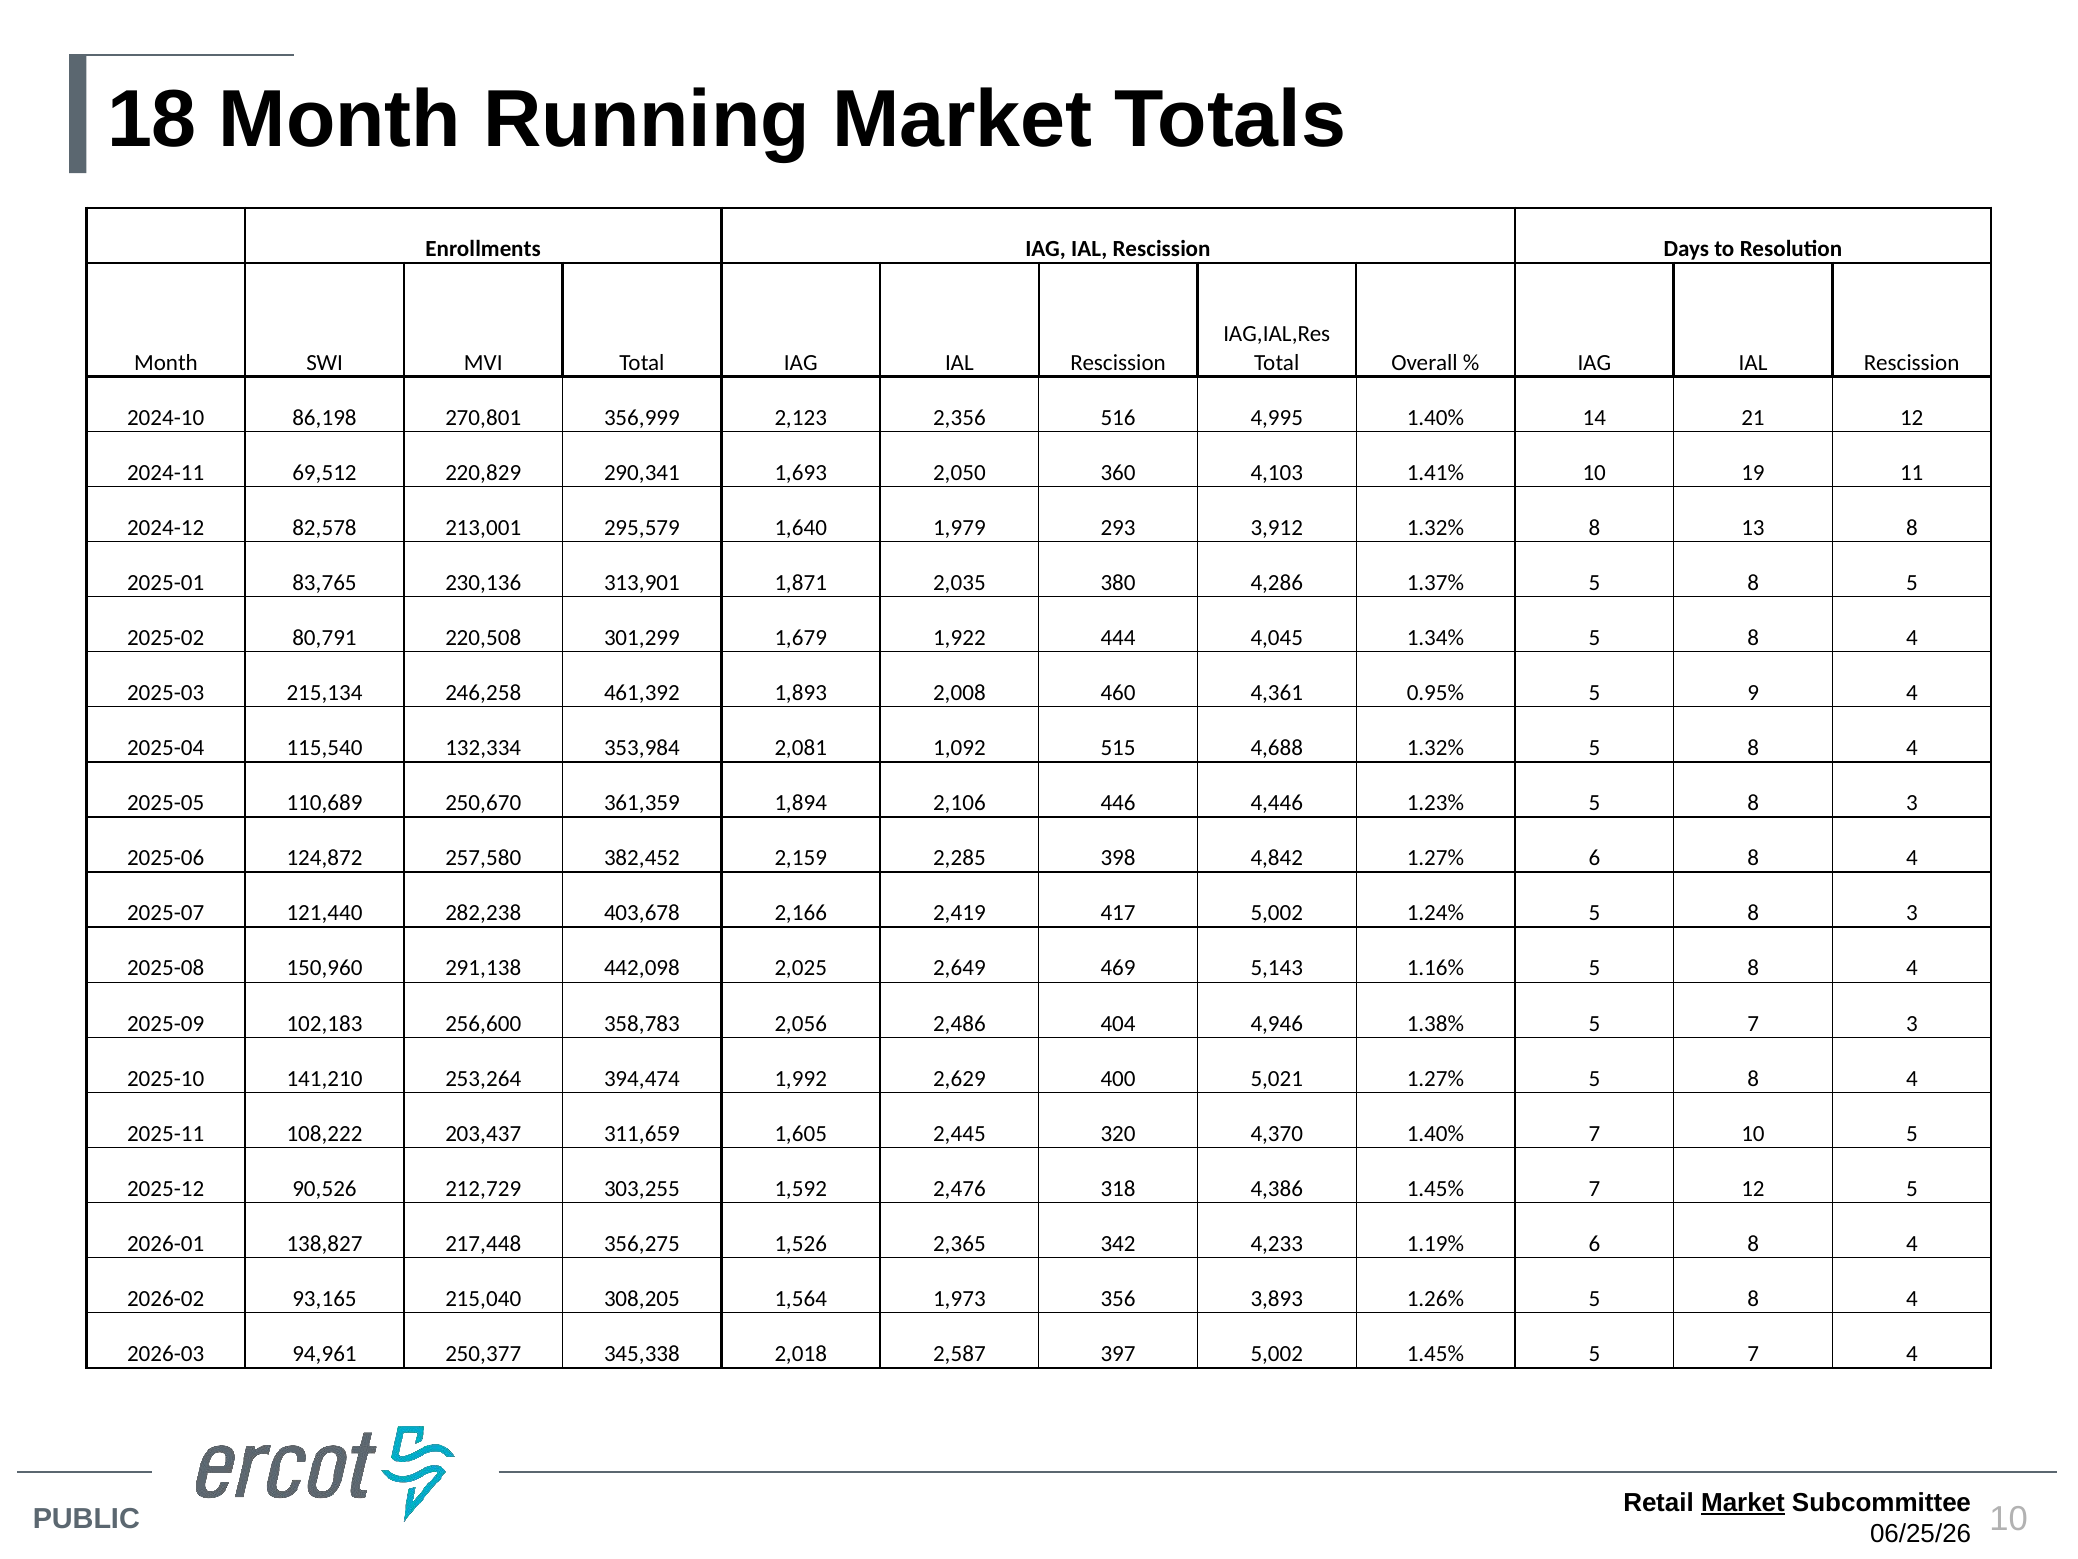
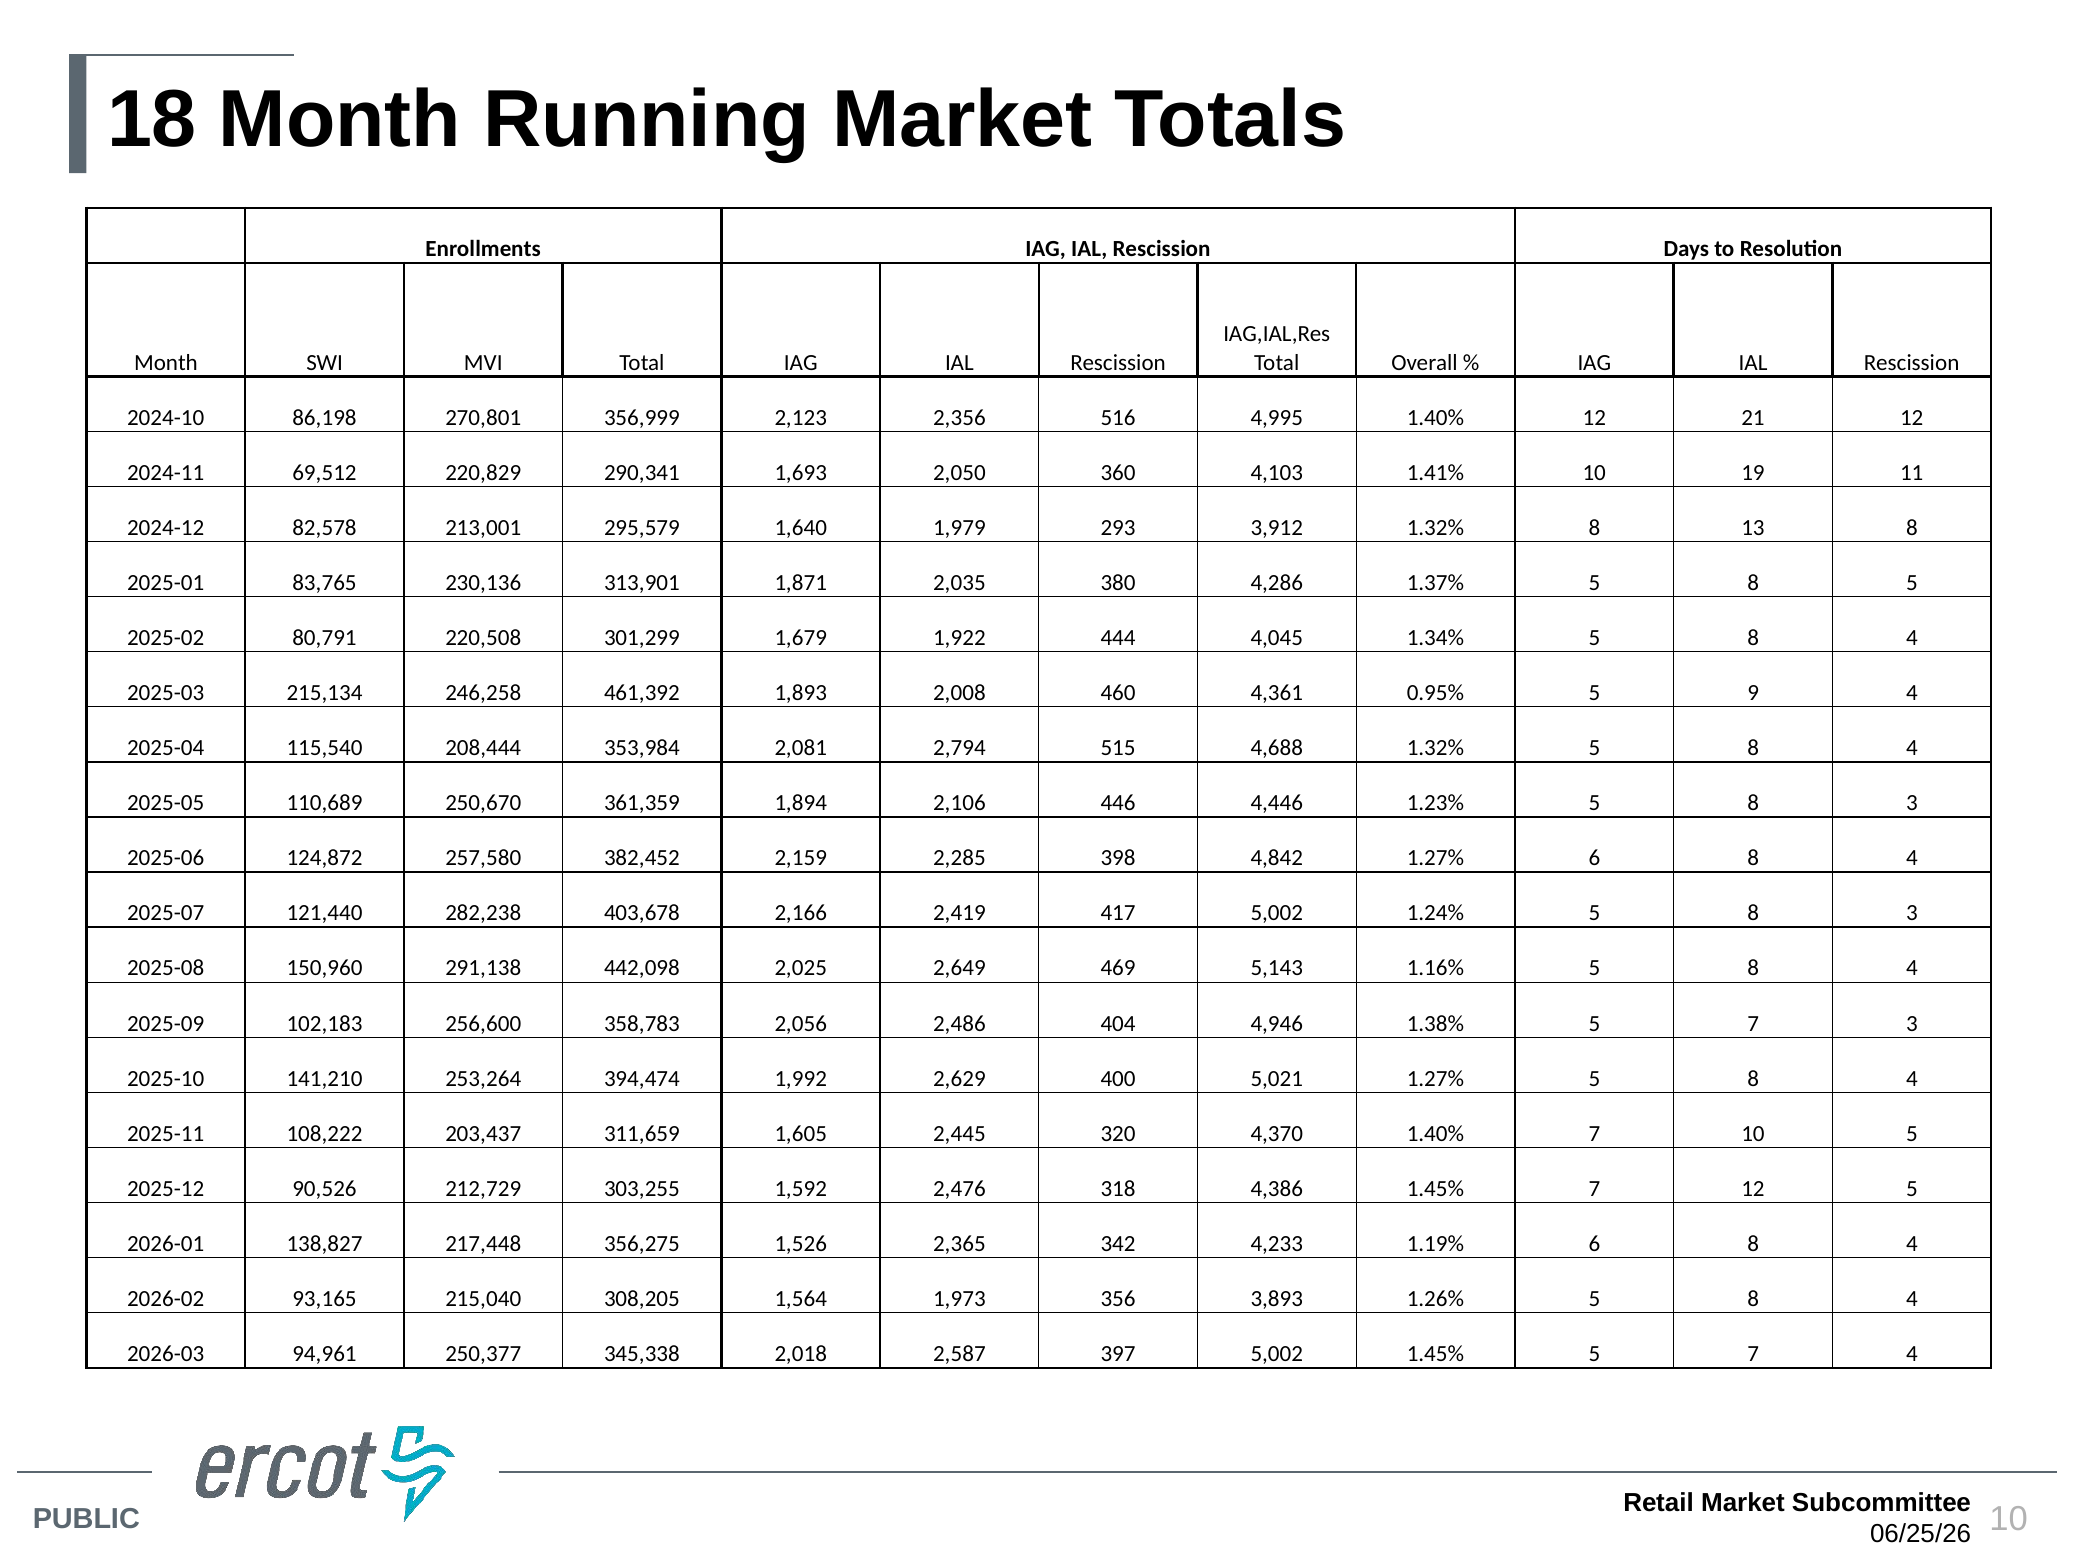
1.40% 14: 14 -> 12
132,334: 132,334 -> 208,444
1,092: 1,092 -> 2,794
Market at (1743, 1502) underline: present -> none
